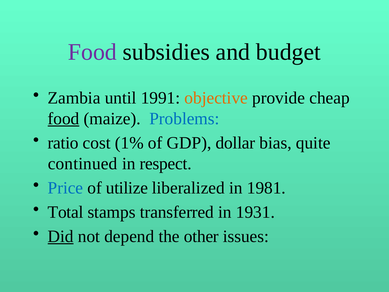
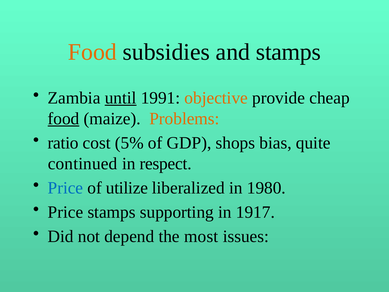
Food at (92, 52) colour: purple -> orange
and budget: budget -> stamps
until underline: none -> present
Problems colour: blue -> orange
1%: 1% -> 5%
dollar: dollar -> shops
1981: 1981 -> 1980
Total at (66, 212): Total -> Price
transferred: transferred -> supporting
1931: 1931 -> 1917
Did underline: present -> none
other: other -> most
